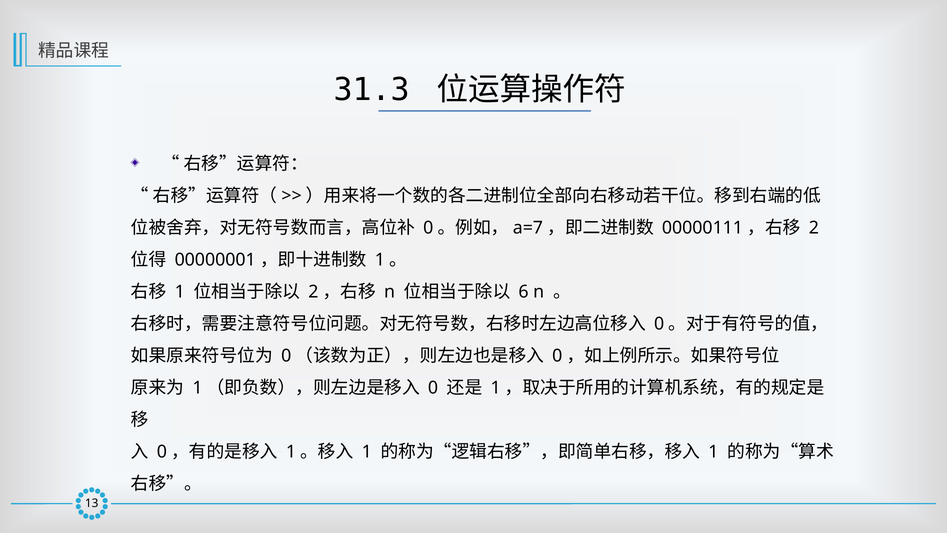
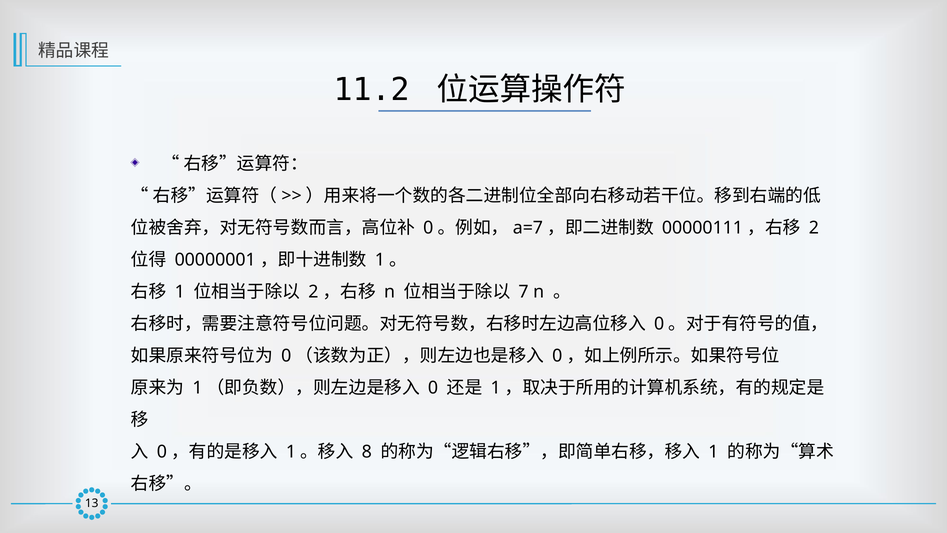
31.3: 31.3 -> 11.2
6: 6 -> 7
1 at (367, 451): 1 -> 8
